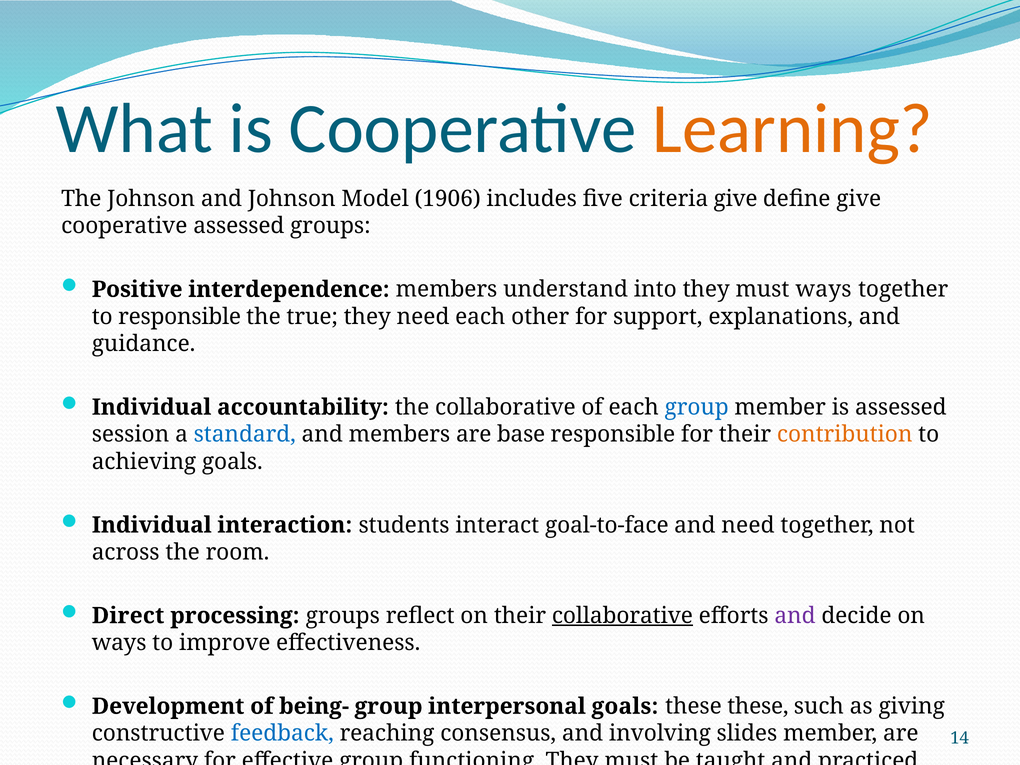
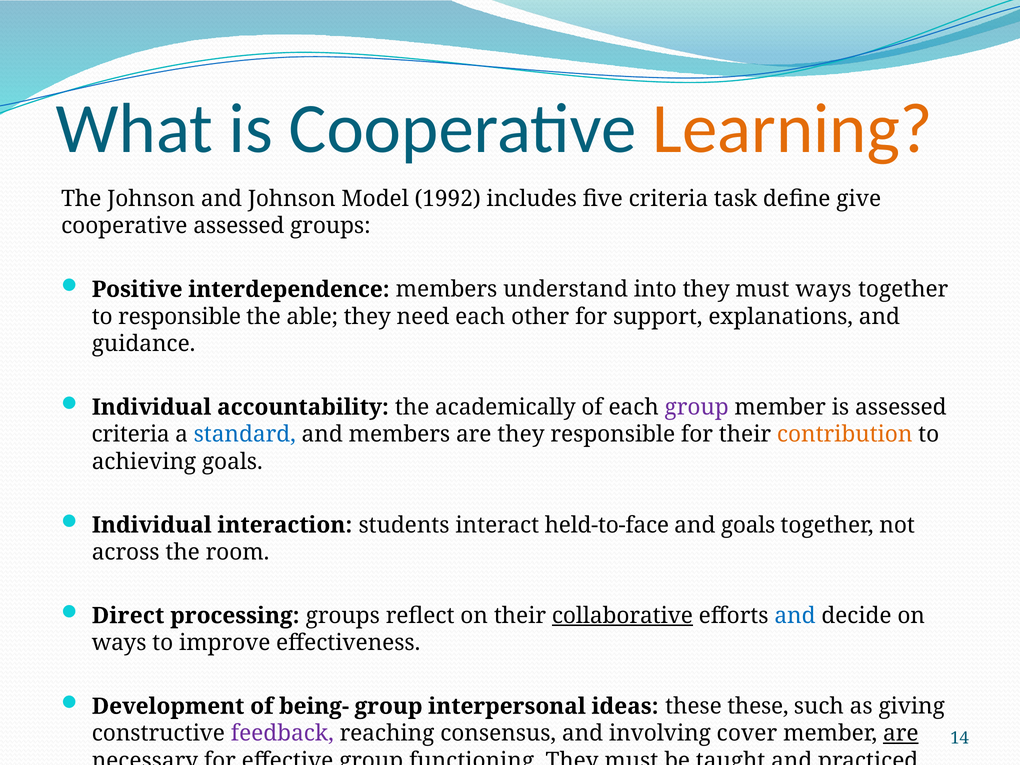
1906: 1906 -> 1992
criteria give: give -> task
true: true -> able
the collaborative: collaborative -> academically
group at (697, 407) colour: blue -> purple
session at (131, 434): session -> criteria
are base: base -> they
goal-to-face: goal-to-face -> held-to-face
and need: need -> goals
and at (795, 616) colour: purple -> blue
interpersonal goals: goals -> ideas
feedback colour: blue -> purple
slides: slides -> cover
are at (901, 734) underline: none -> present
